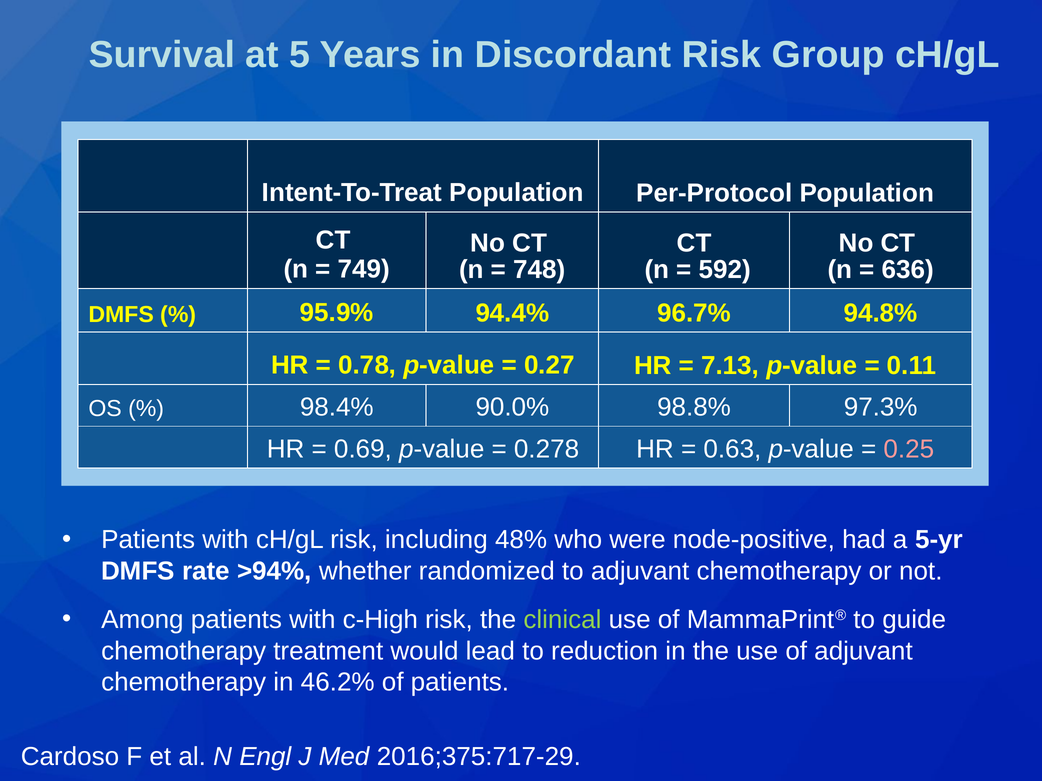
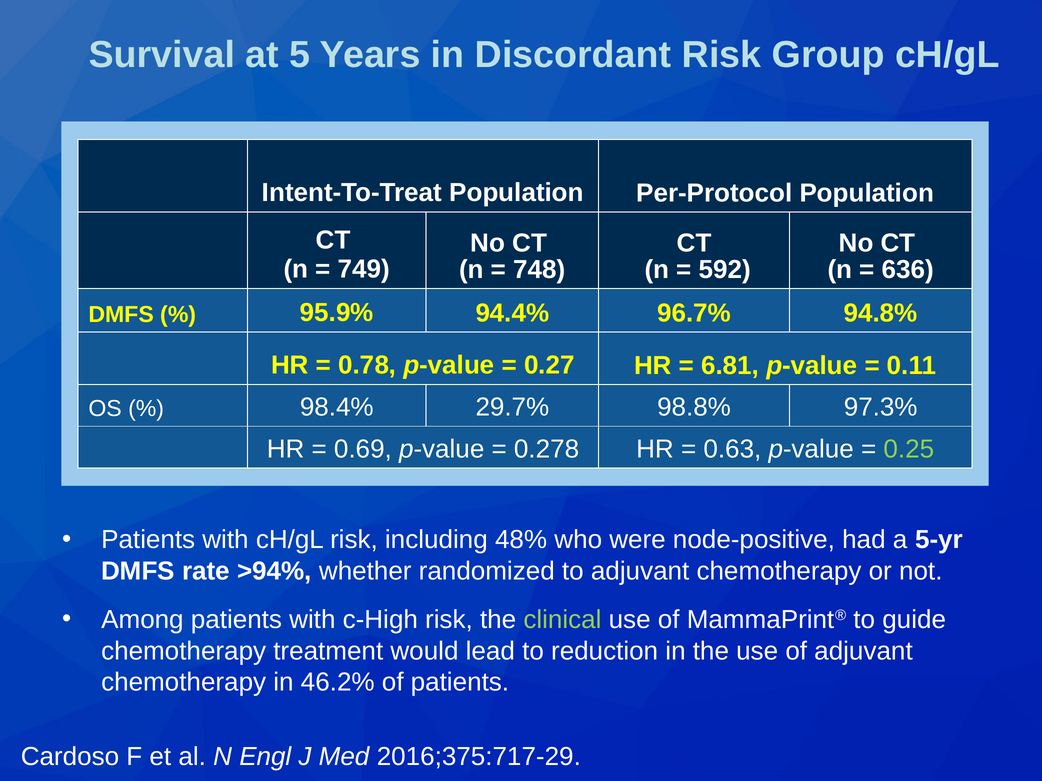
7.13: 7.13 -> 6.81
90.0%: 90.0% -> 29.7%
0.25 colour: pink -> light green
